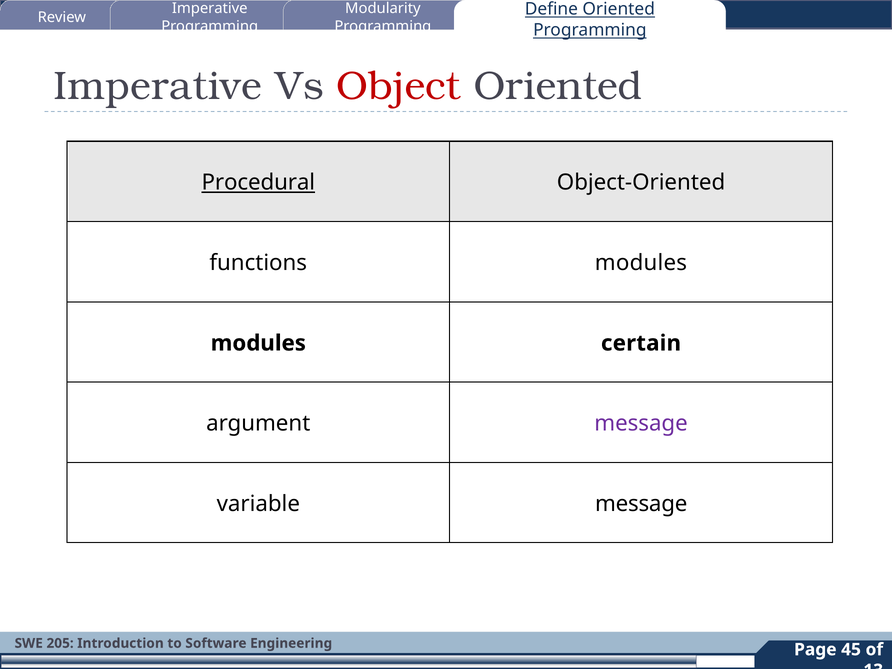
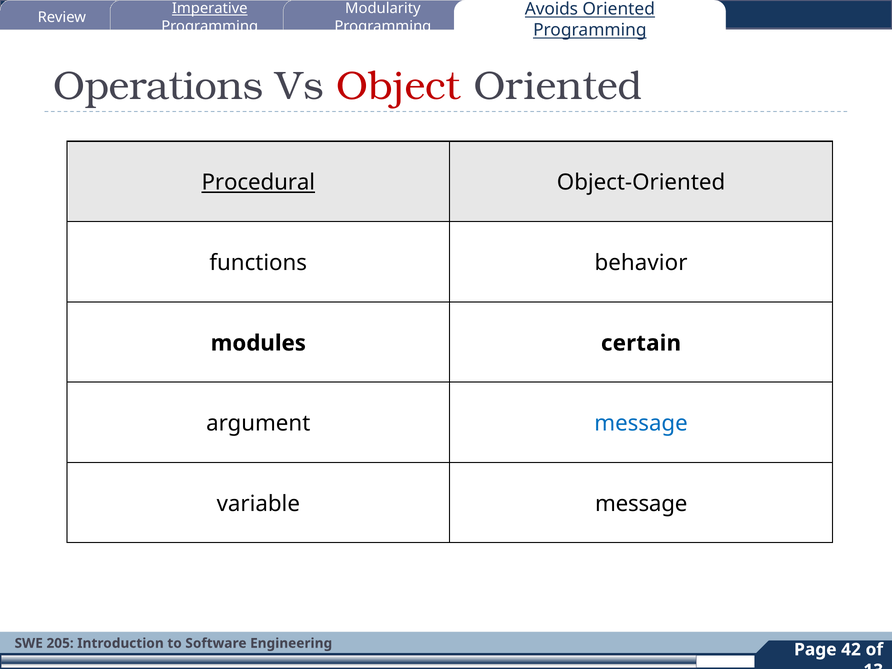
Define: Define -> Avoids
Imperative at (210, 9) underline: none -> present
Imperative at (158, 86): Imperative -> Operations
functions modules: modules -> behavior
message at (641, 423) colour: purple -> blue
45: 45 -> 42
